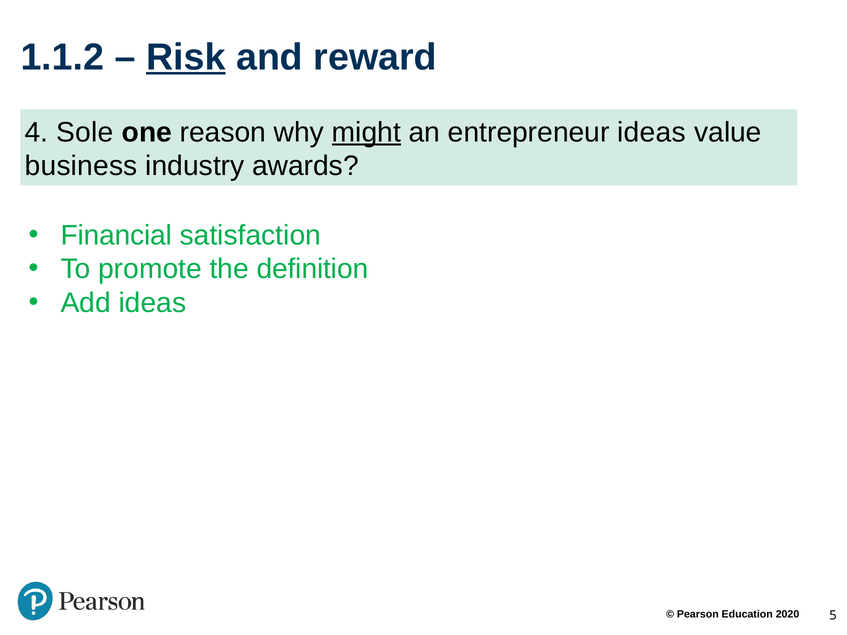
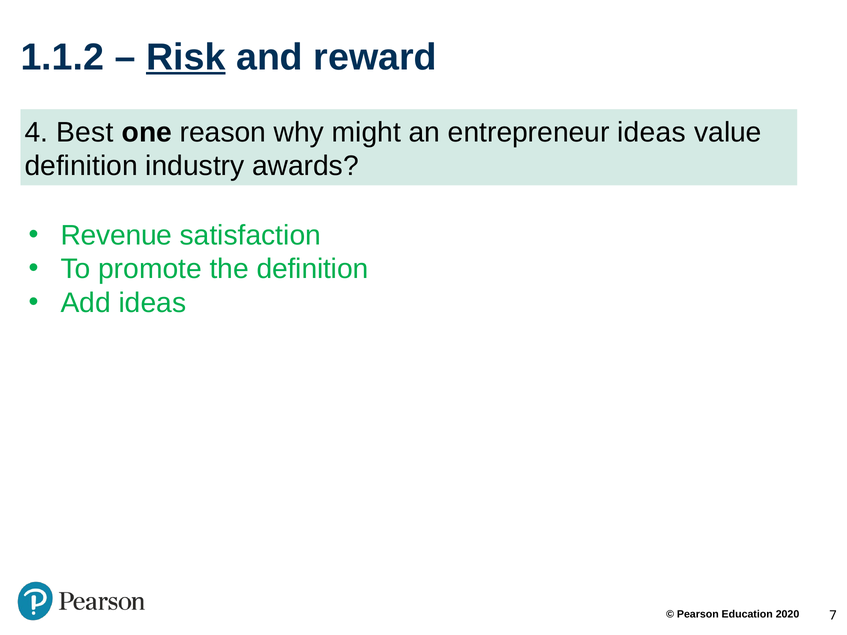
Sole: Sole -> Best
might underline: present -> none
business at (81, 166): business -> definition
Financial: Financial -> Revenue
5: 5 -> 7
